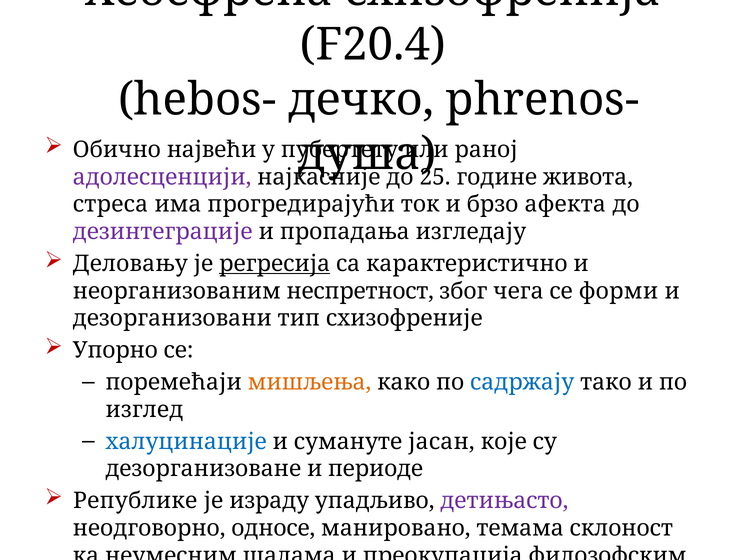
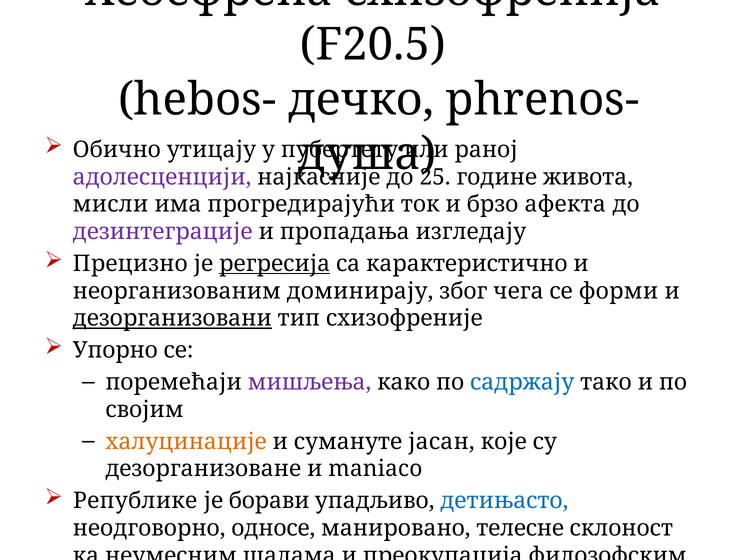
F20.4: F20.4 -> F20.5
највећи: највећи -> утицају
стреса: стреса -> мисли
Деловању: Деловању -> Прецизно
неспретност: неспретност -> доминирају
дезорганизовани underline: none -> present
мишљења colour: orange -> purple
изглед: изглед -> својим
халуцинације colour: blue -> orange
периоде: периоде -> maniaco
израду: израду -> борави
детињасто colour: purple -> blue
манировано темама: темама -> телесне
